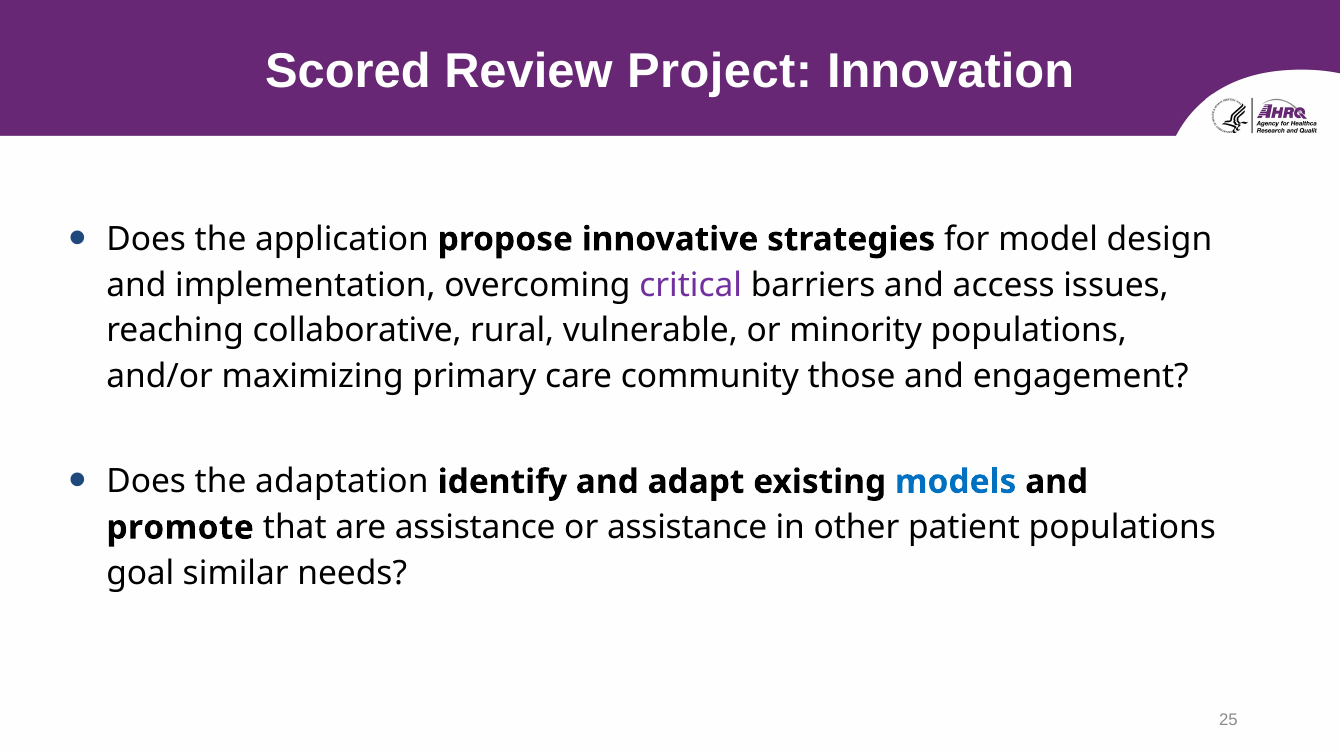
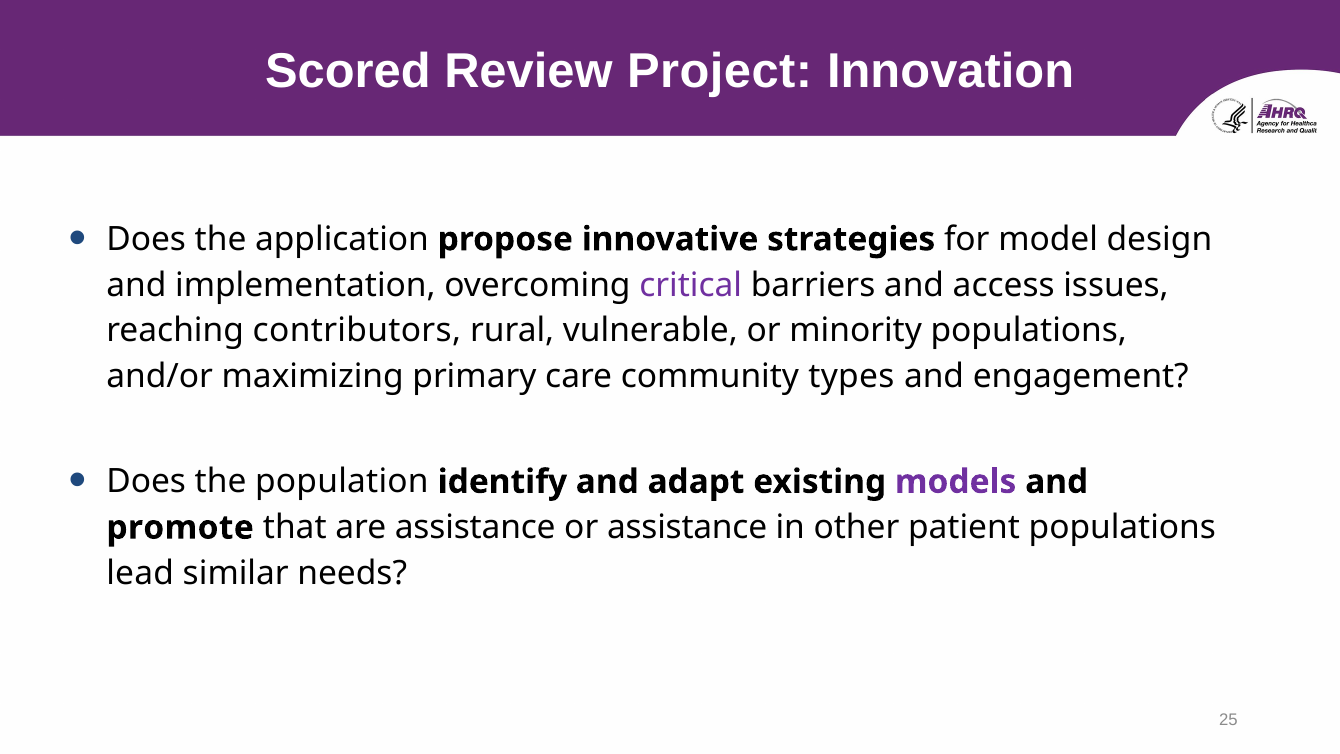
collaborative: collaborative -> contributors
those: those -> types
adaptation: adaptation -> population
models colour: blue -> purple
goal: goal -> lead
